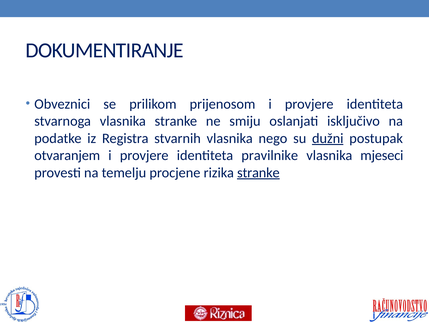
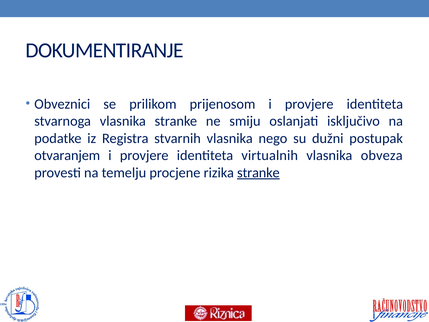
dužni underline: present -> none
pravilnike: pravilnike -> virtualnih
mjeseci: mjeseci -> obveza
